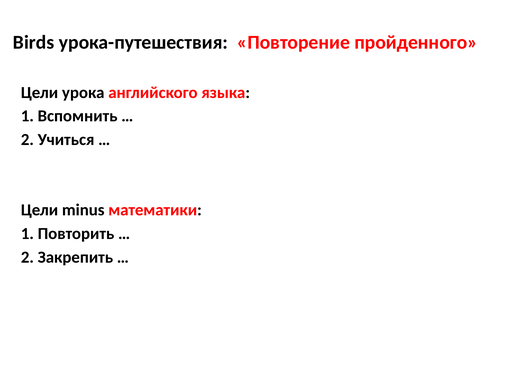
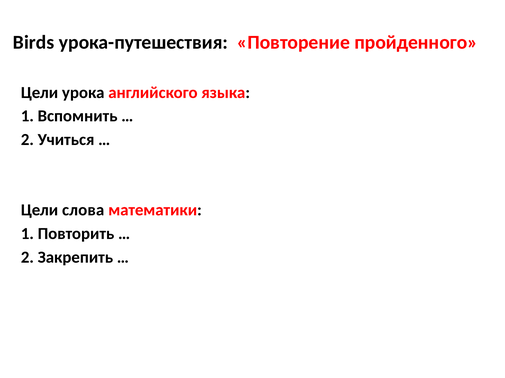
minus: minus -> слова
